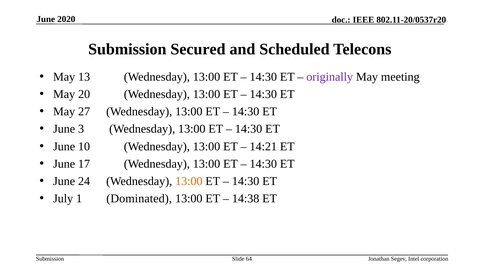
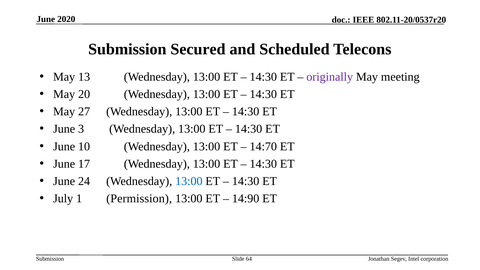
14:21: 14:21 -> 14:70
13:00 at (189, 181) colour: orange -> blue
Dominated: Dominated -> Permission
14:38: 14:38 -> 14:90
